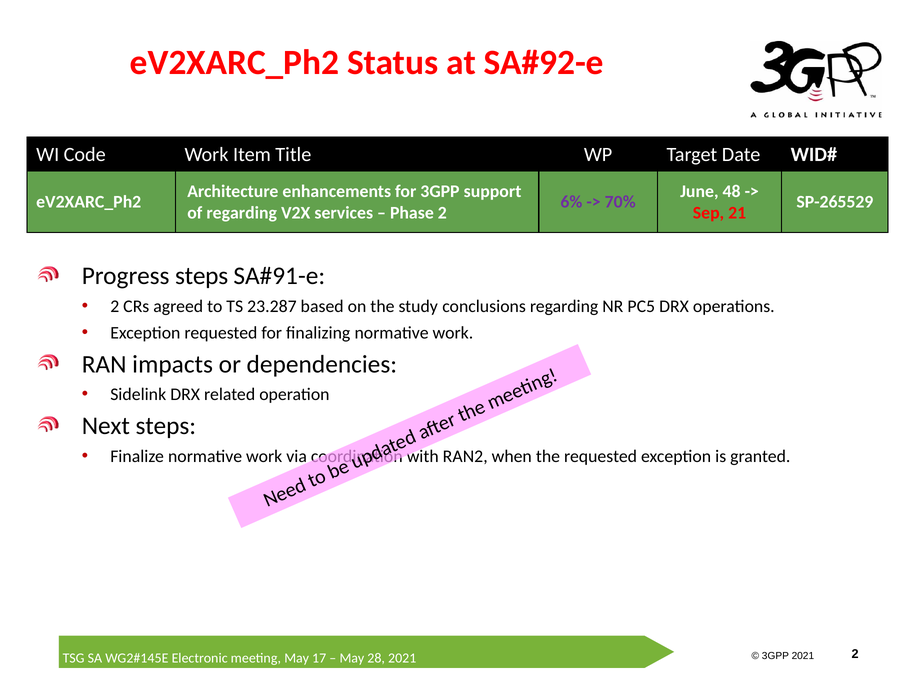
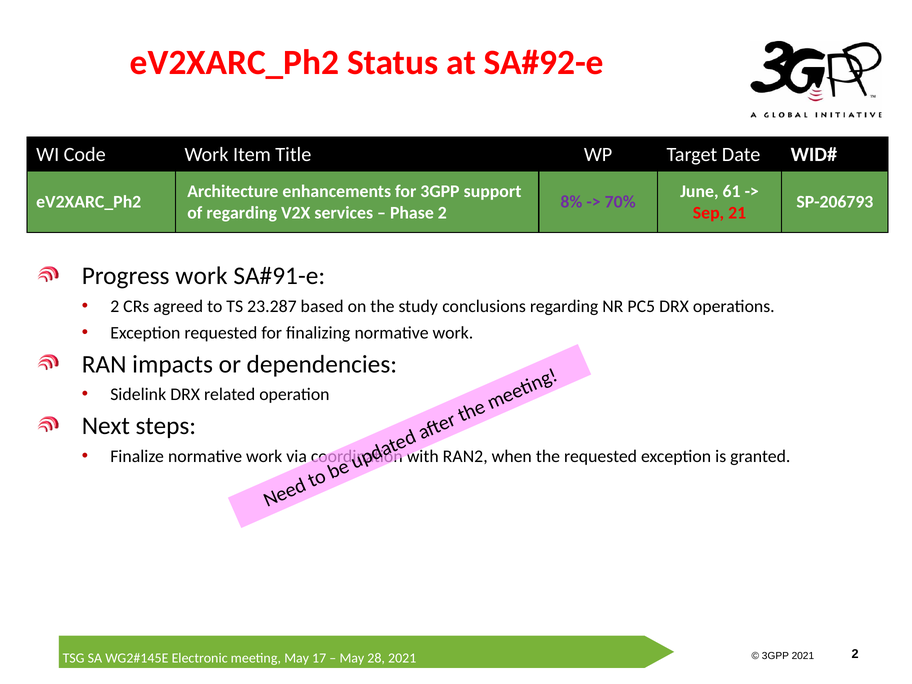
48: 48 -> 61
6%: 6% -> 8%
SP-265529: SP-265529 -> SP-206793
Progress steps: steps -> work
